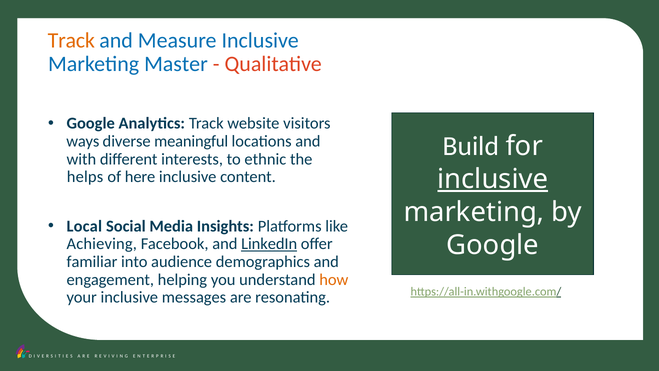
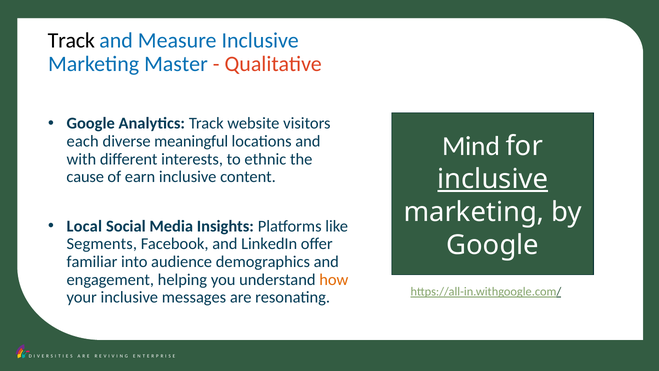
Track at (71, 40) colour: orange -> black
ways: ways -> each
Build: Build -> Mind
helps: helps -> cause
here: here -> earn
Achieving: Achieving -> Segments
LinkedIn underline: present -> none
